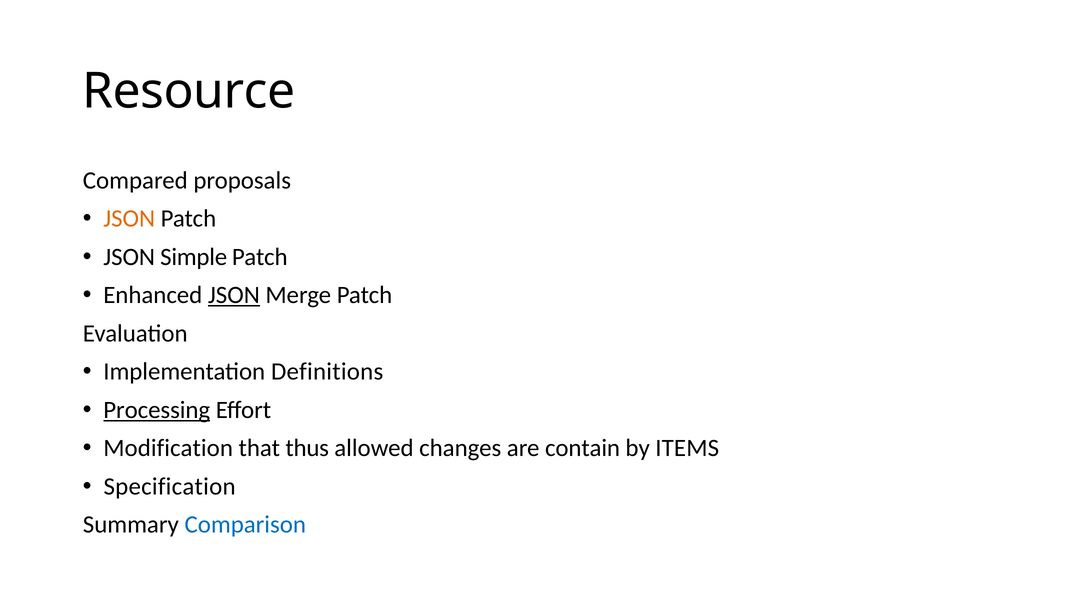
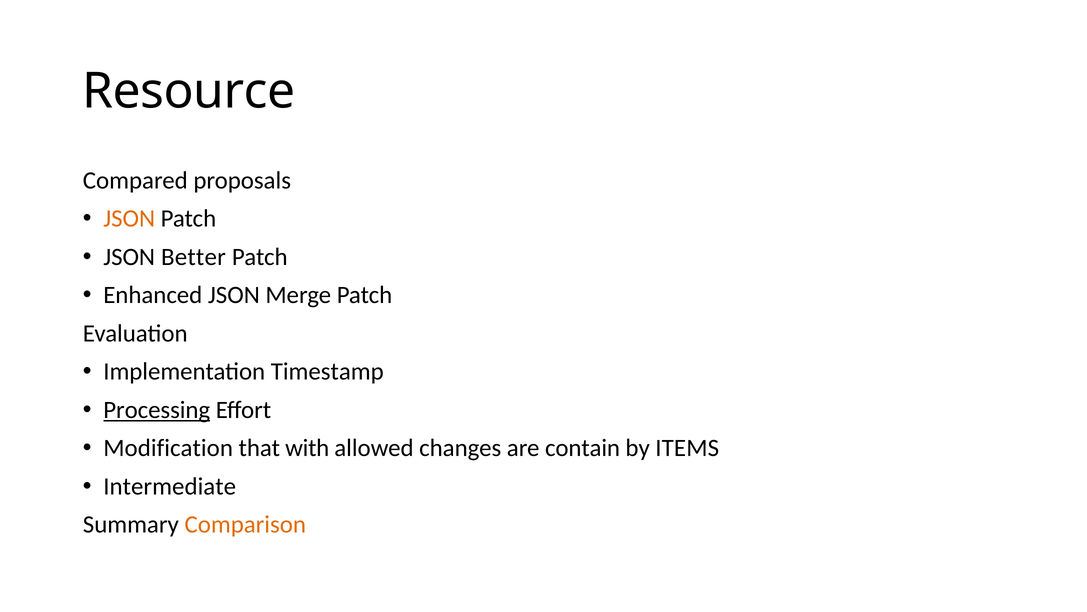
Simple: Simple -> Better
JSON at (234, 295) underline: present -> none
Definitions: Definitions -> Timestamp
thus: thus -> with
Specification: Specification -> Intermediate
Comparison colour: blue -> orange
